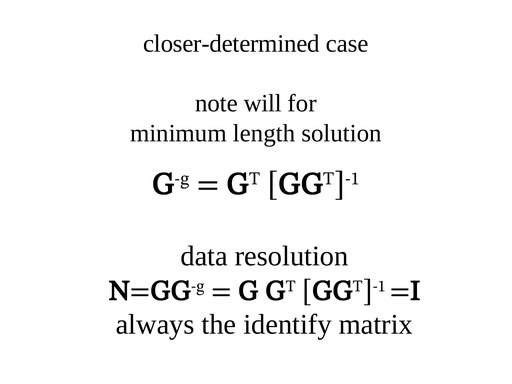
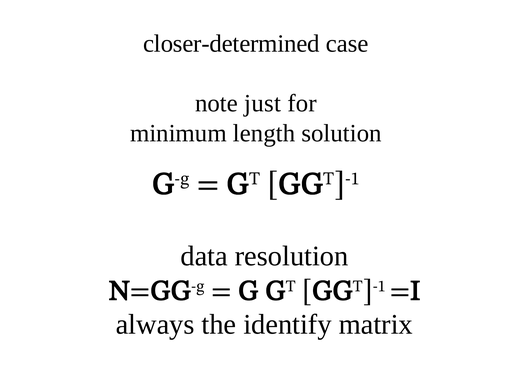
will: will -> just
